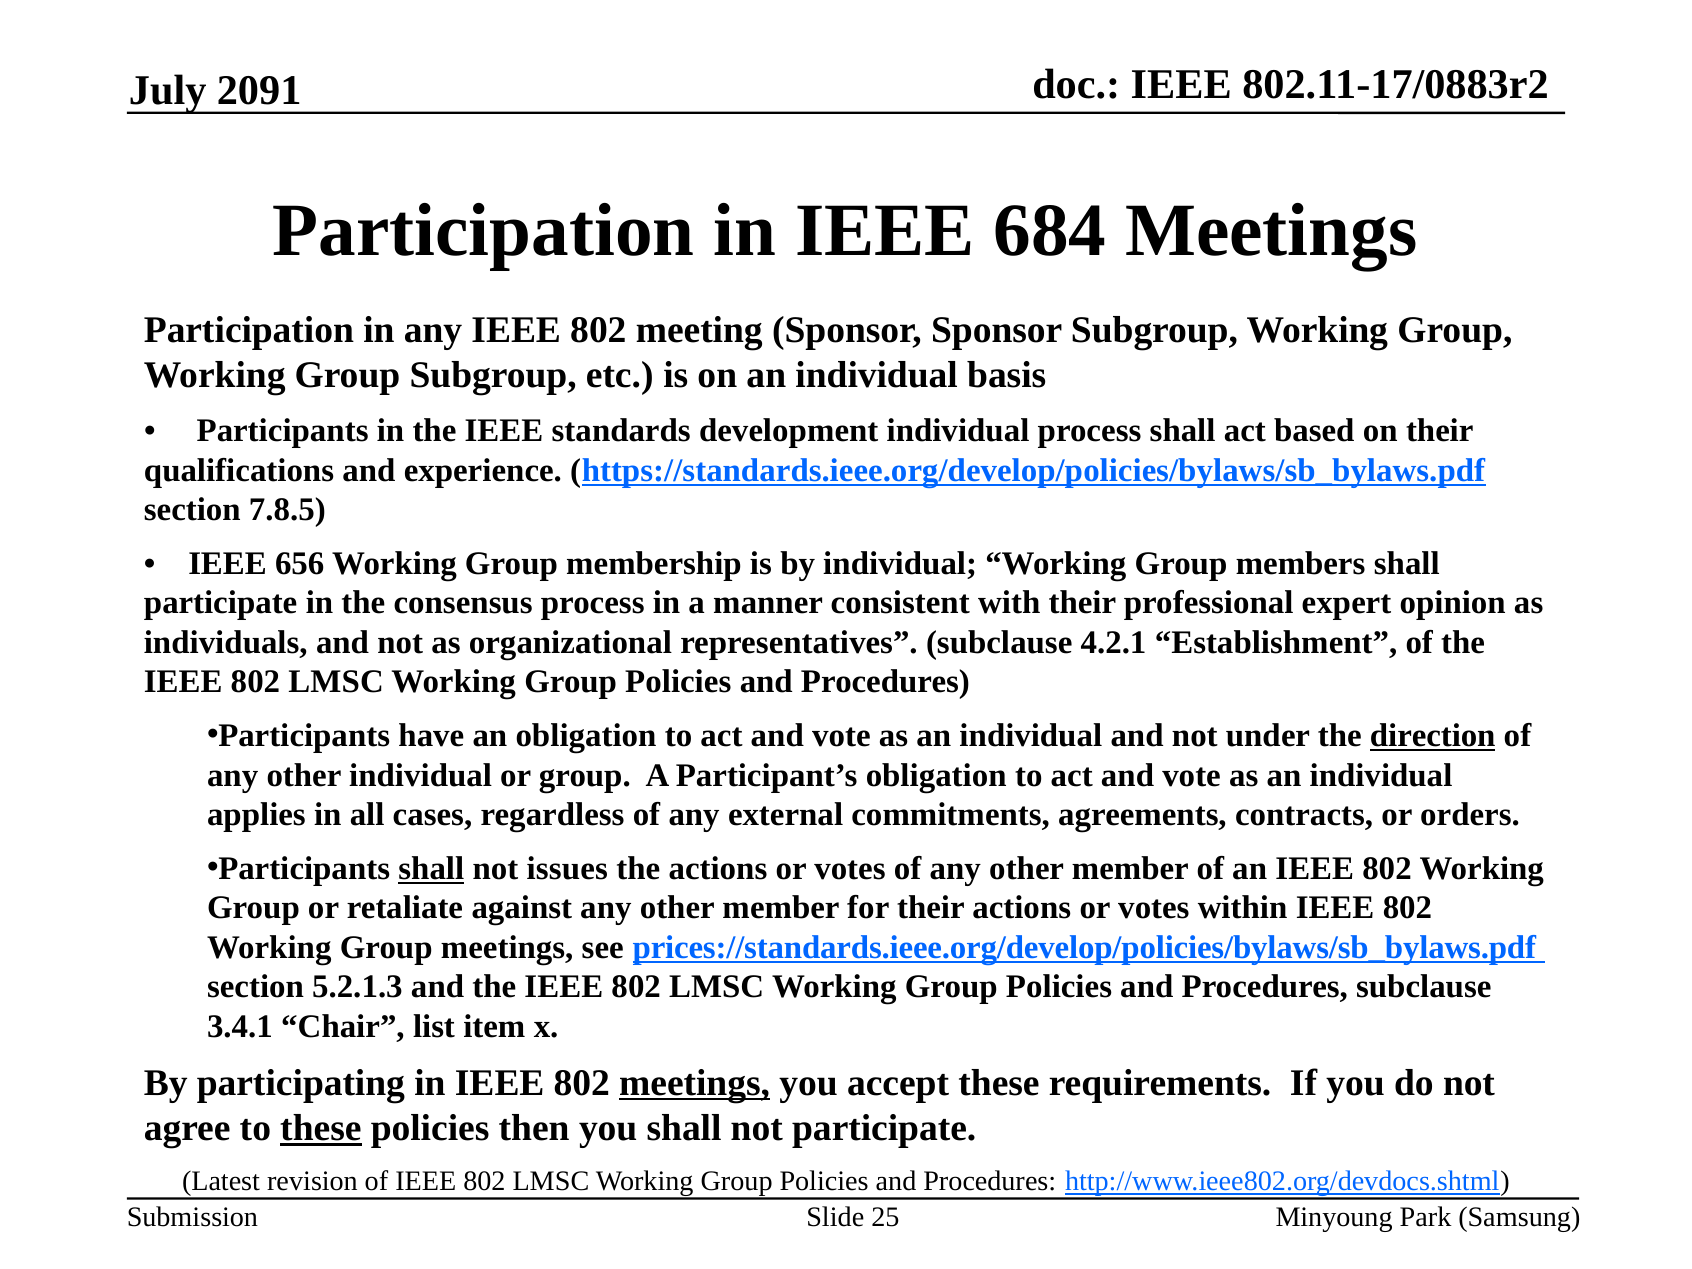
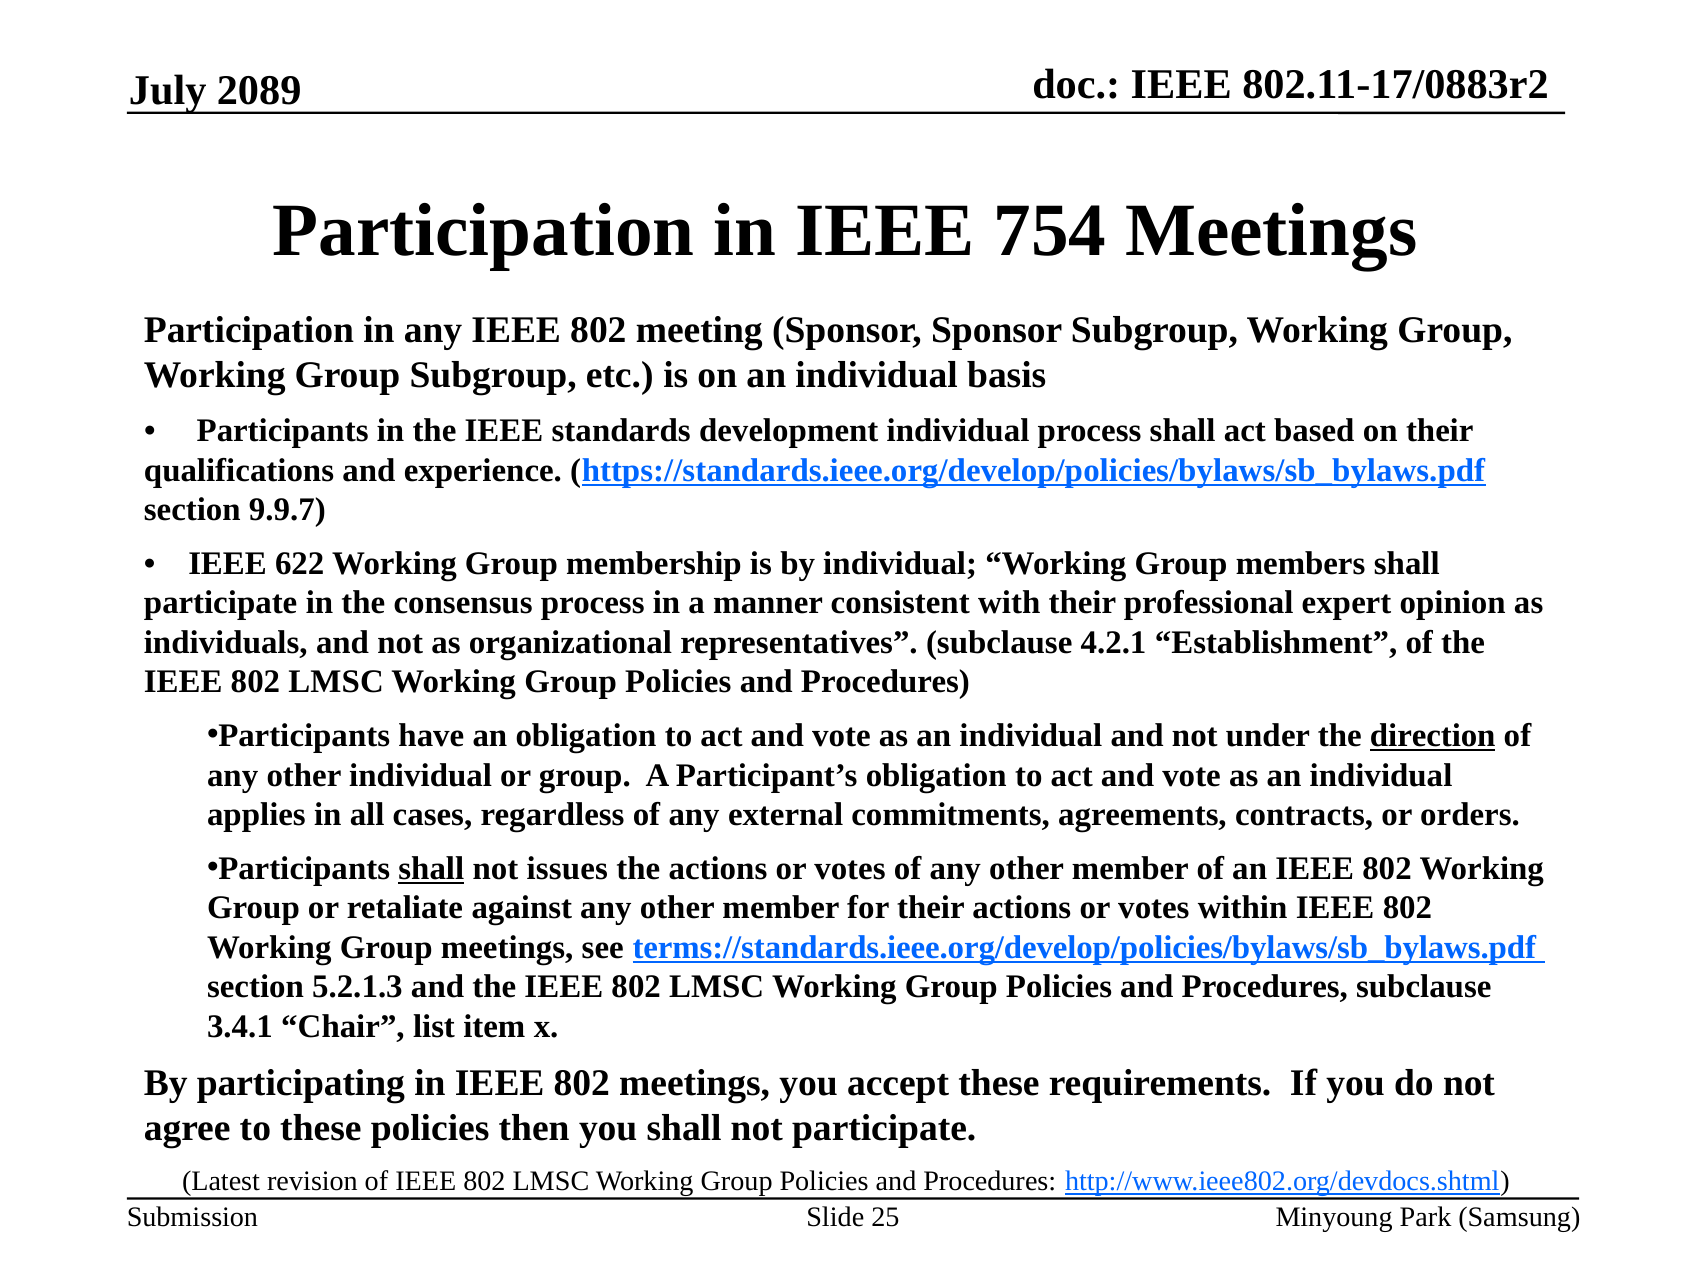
2091: 2091 -> 2089
684: 684 -> 754
7.8.5: 7.8.5 -> 9.9.7
656: 656 -> 622
prices://standards.ieee.org/develop/policies/bylaws/sb_bylaws.pdf: prices://standards.ieee.org/develop/policies/bylaws/sb_bylaws.pdf -> terms://standards.ieee.org/develop/policies/bylaws/sb_bylaws.pdf
meetings at (695, 1083) underline: present -> none
these at (321, 1128) underline: present -> none
